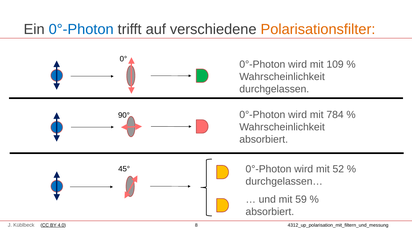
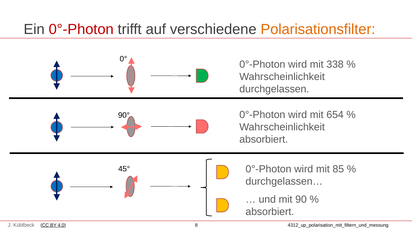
0°-Photon at (81, 29) colour: blue -> red
109: 109 -> 338
784: 784 -> 654
52: 52 -> 85
59: 59 -> 90
